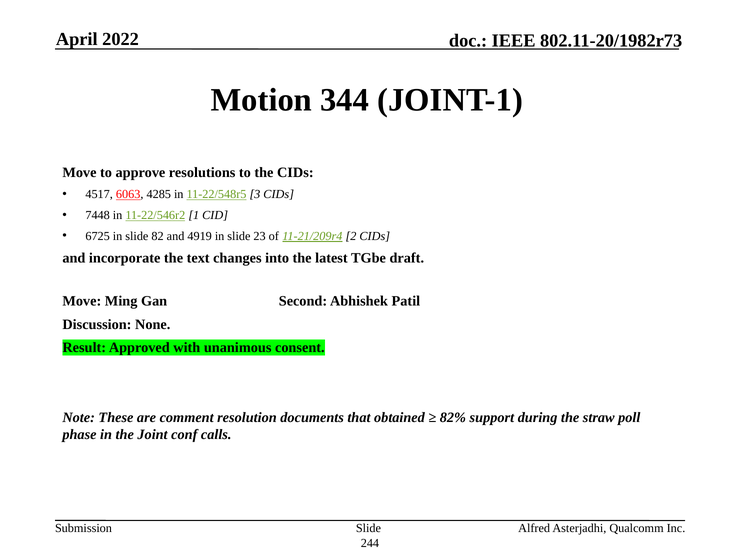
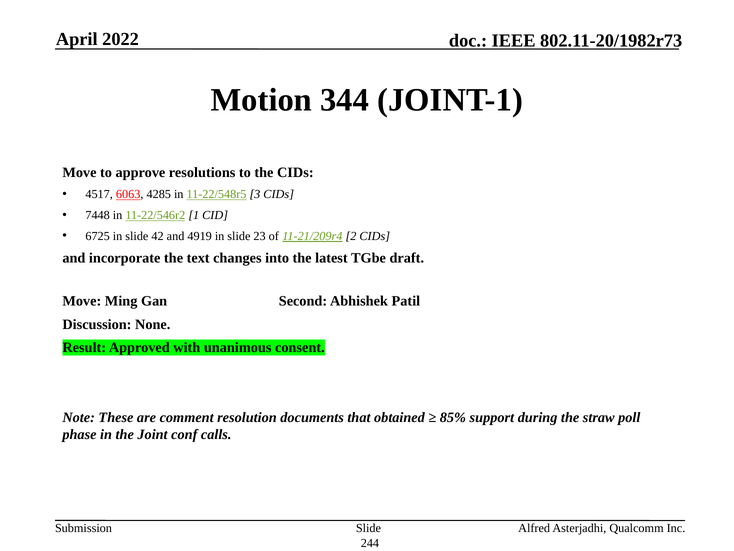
82: 82 -> 42
82%: 82% -> 85%
